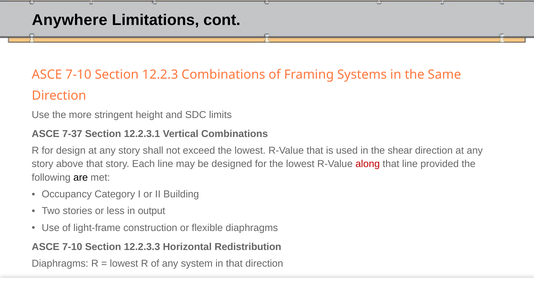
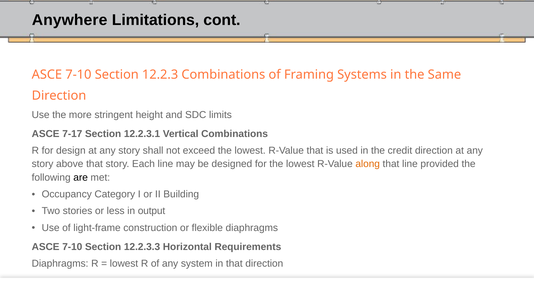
7-37: 7-37 -> 7-17
shear: shear -> credit
along colour: red -> orange
Redistribution: Redistribution -> Requirements
